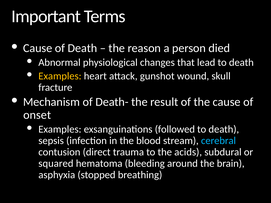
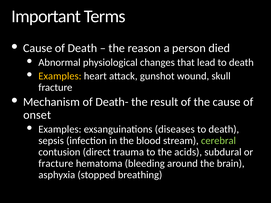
followed: followed -> diseases
cerebral colour: light blue -> light green
squared at (56, 164): squared -> fracture
